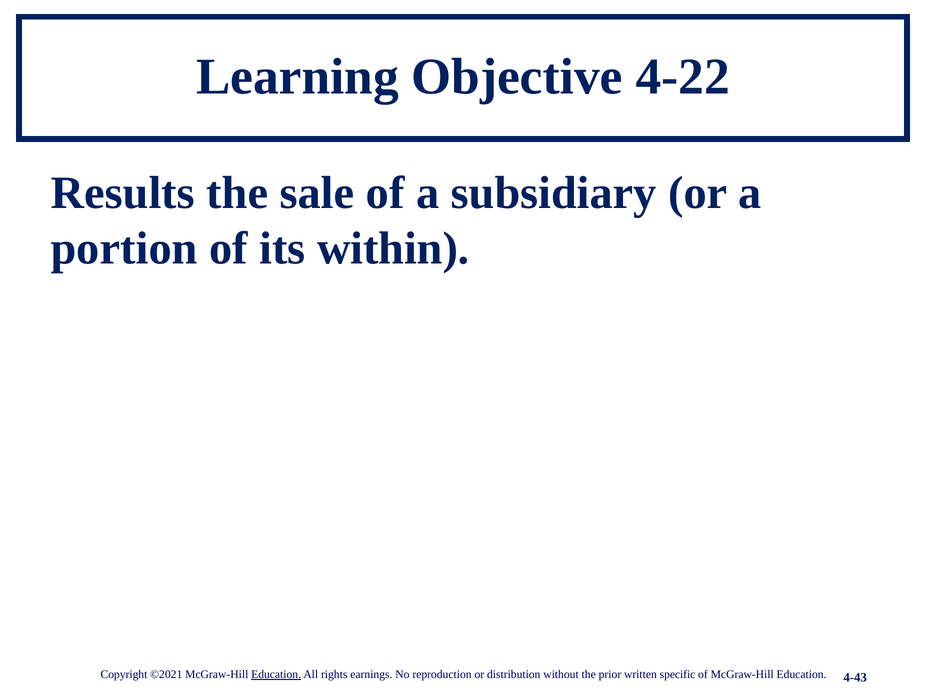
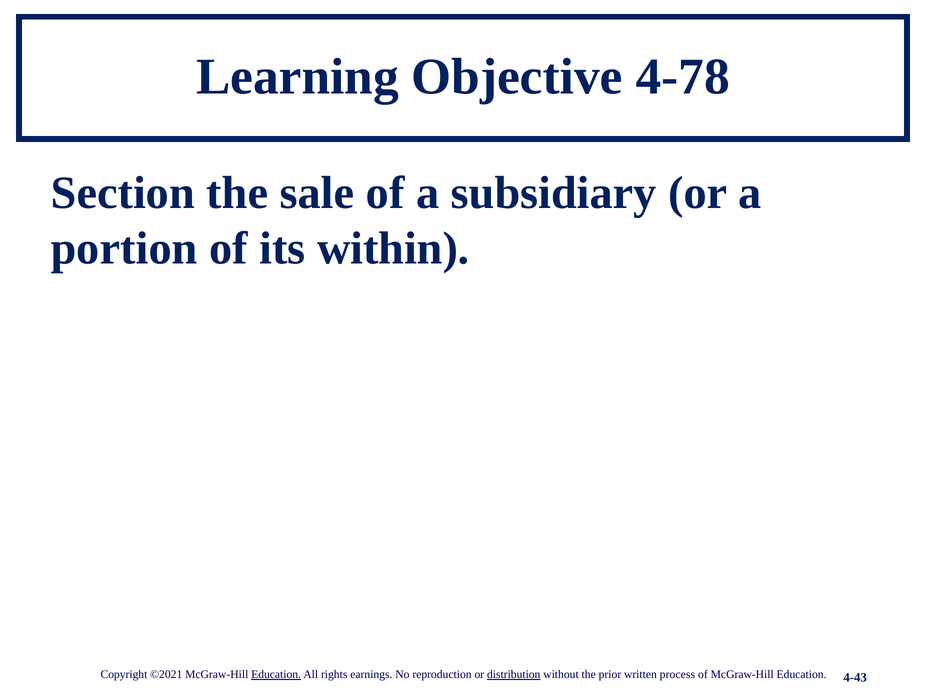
4-22: 4-22 -> 4-78
Results: Results -> Section
distribution underline: none -> present
specific: specific -> process
